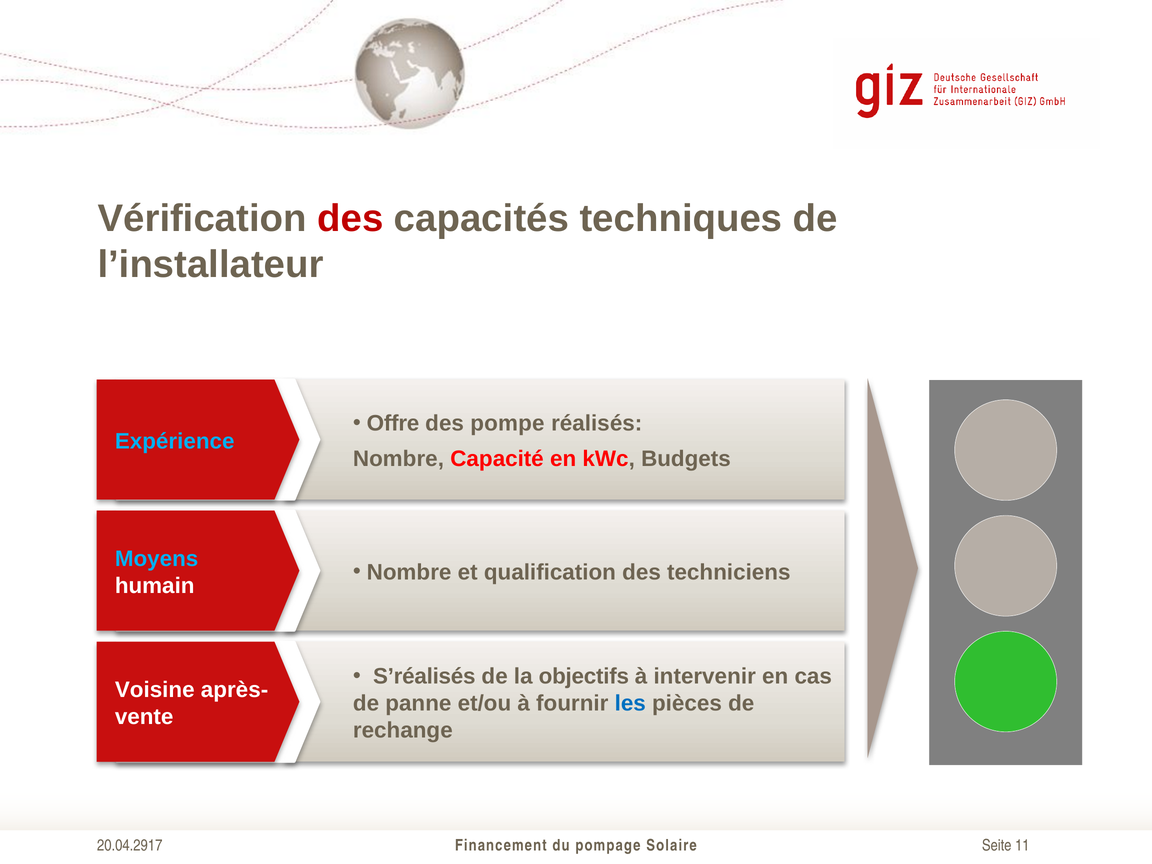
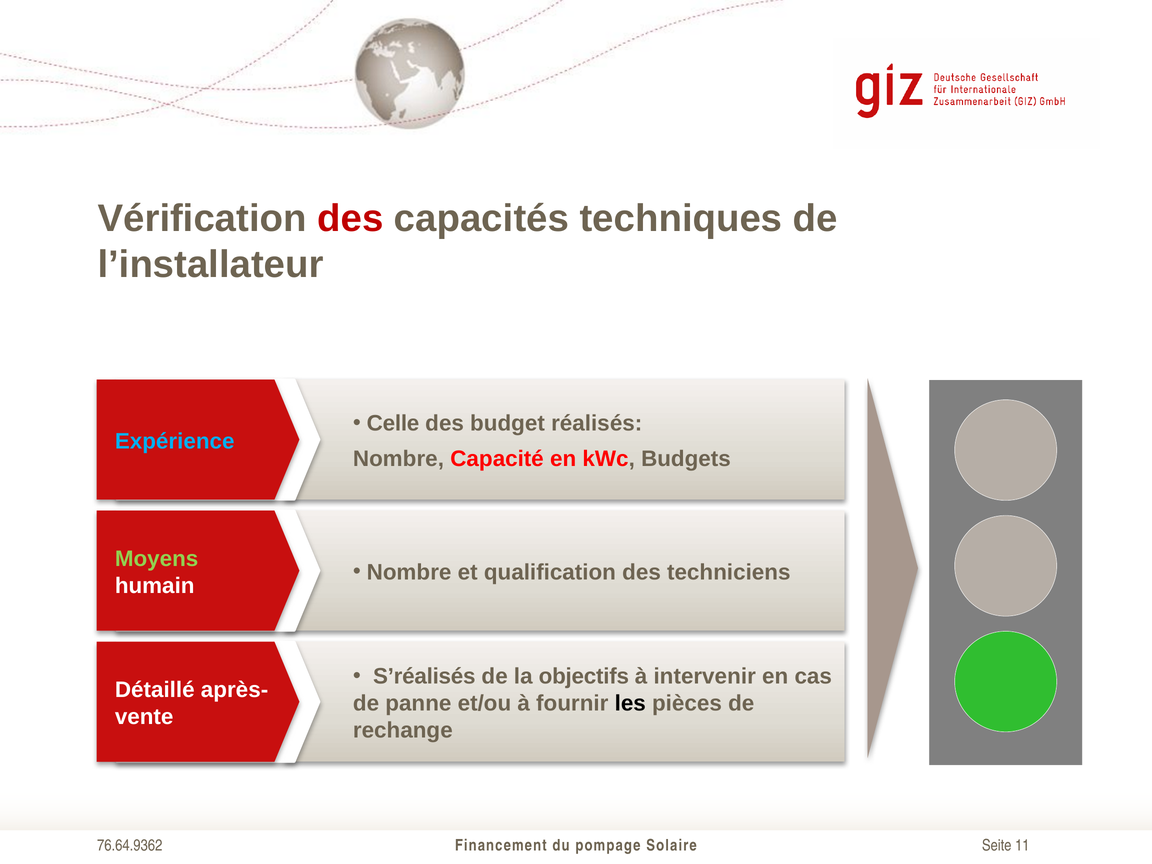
Offre: Offre -> Celle
pompe: pompe -> budget
Moyens colour: light blue -> light green
Voisine: Voisine -> Détaillé
les colour: blue -> black
20.04.2917: 20.04.2917 -> 76.64.9362
